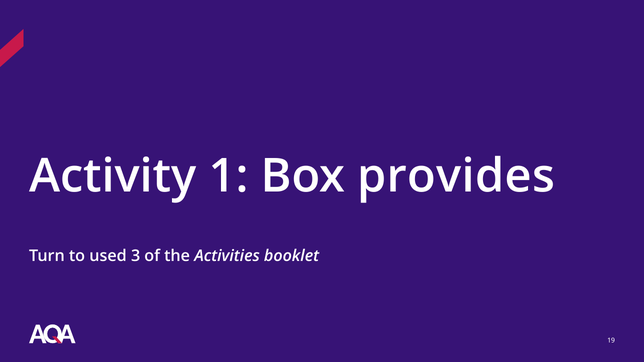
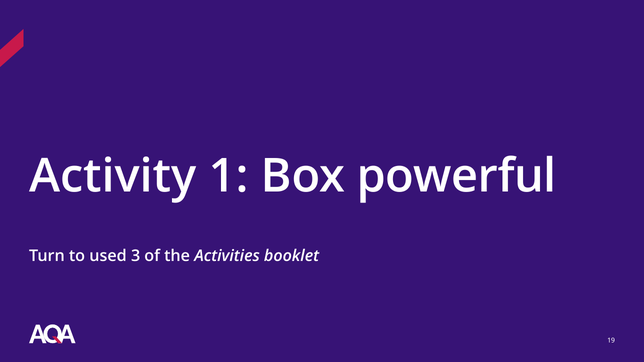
provides: provides -> powerful
